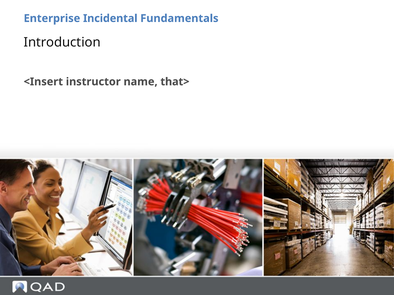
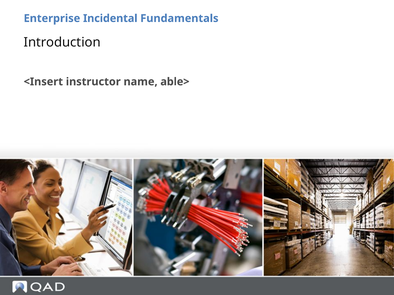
that>: that> -> able>
